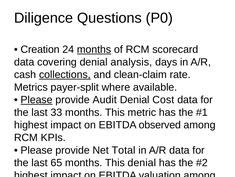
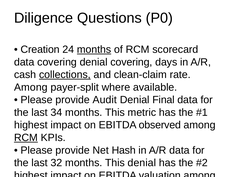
denial analysis: analysis -> covering
Metrics at (31, 87): Metrics -> Among
Please at (37, 99) underline: present -> none
Denial Cost: Cost -> Final
33: 33 -> 34
RCM at (26, 137) underline: none -> present
Total: Total -> Hash
65: 65 -> 32
